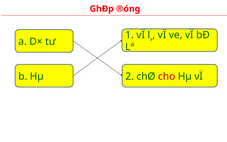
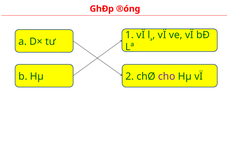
cho colour: red -> purple
